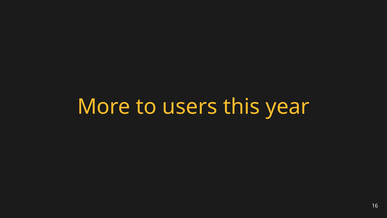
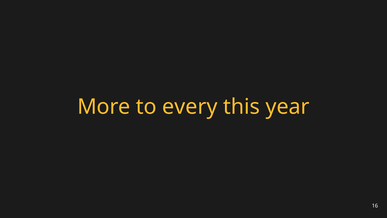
users: users -> every
